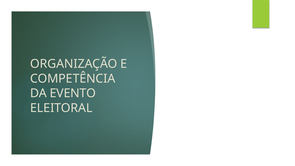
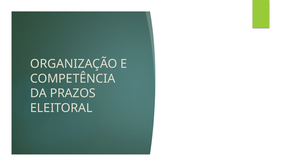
EVENTO: EVENTO -> PRAZOS
